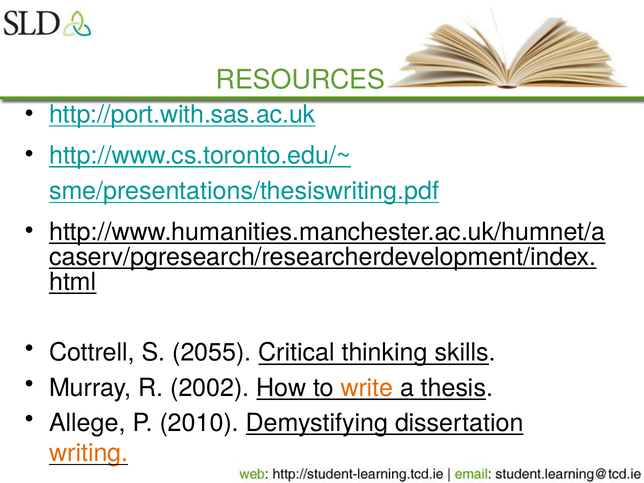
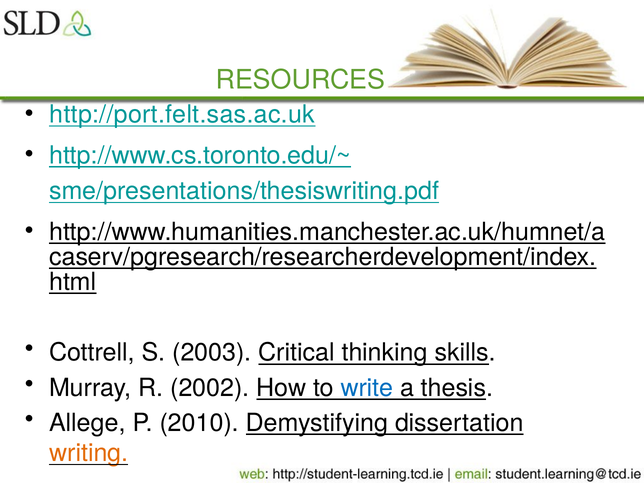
http://port.with.sas.ac.uk: http://port.with.sas.ac.uk -> http://port.felt.sas.ac.uk
2055: 2055 -> 2003
write colour: orange -> blue
